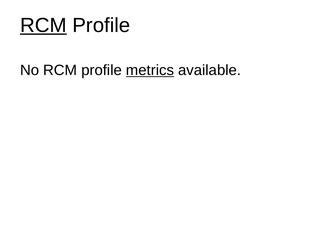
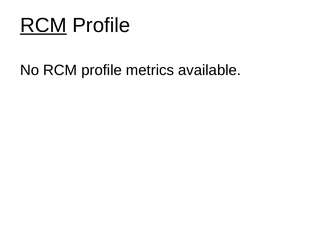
metrics underline: present -> none
